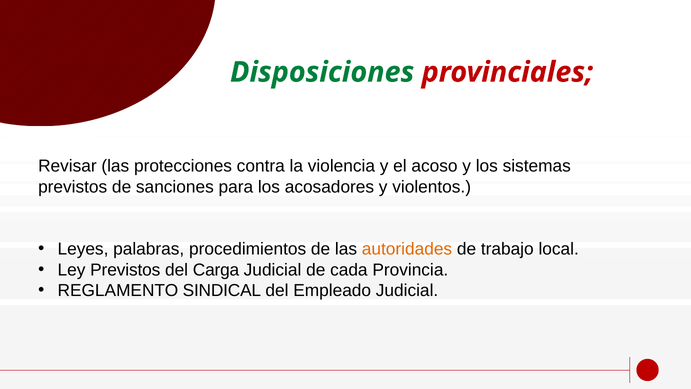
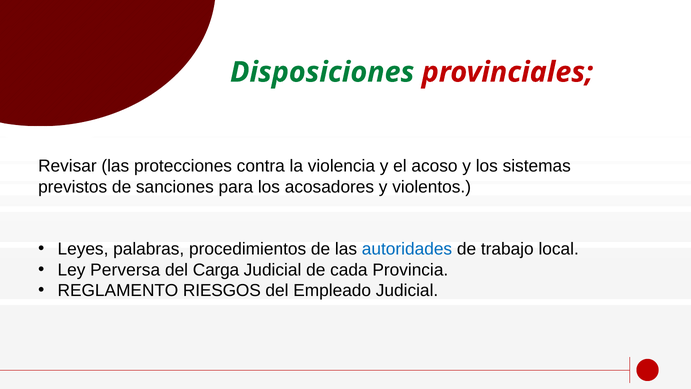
autoridades colour: orange -> blue
Ley Previstos: Previstos -> Perversa
SINDICAL: SINDICAL -> RIESGOS
